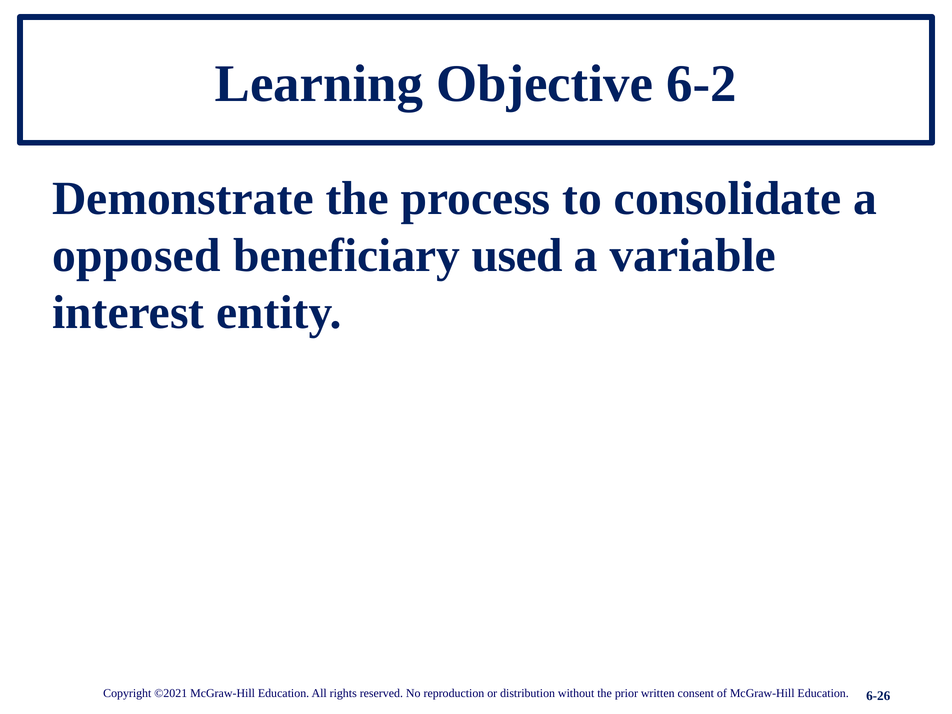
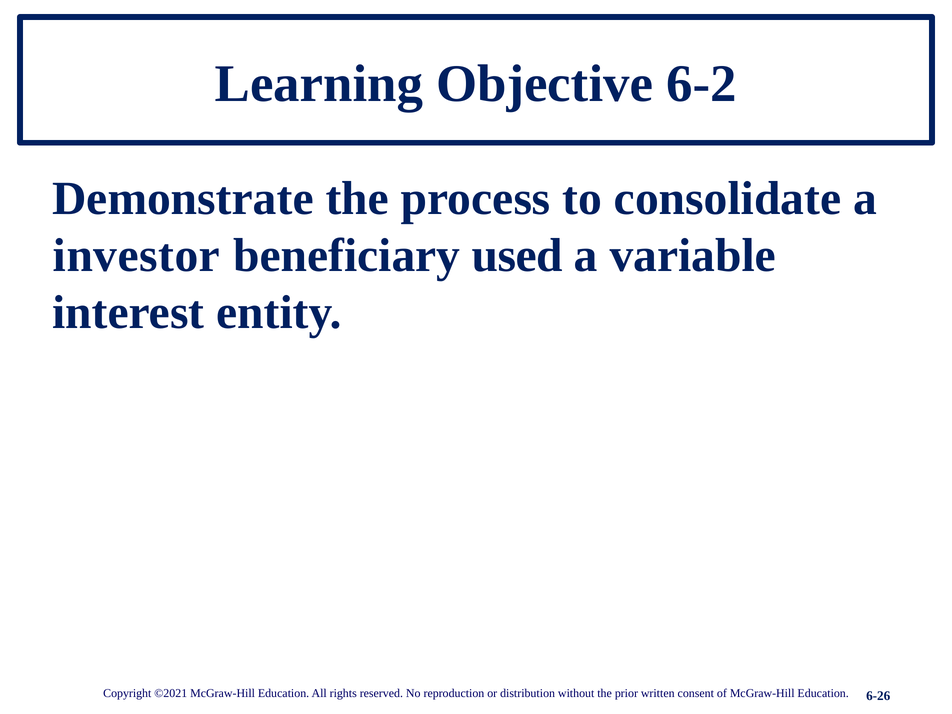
opposed: opposed -> investor
